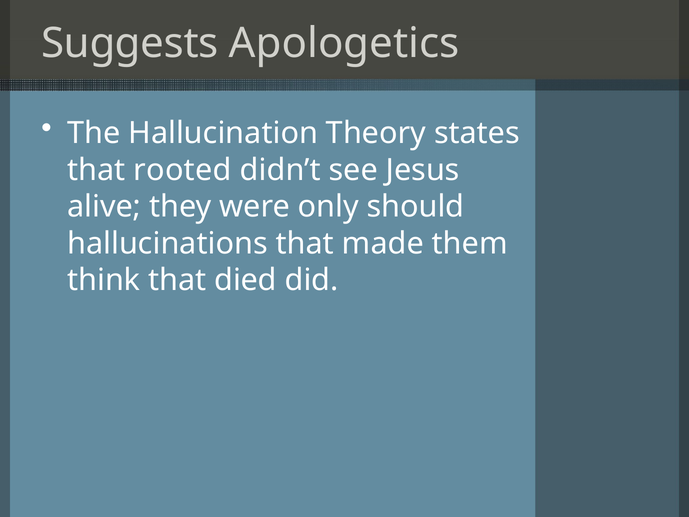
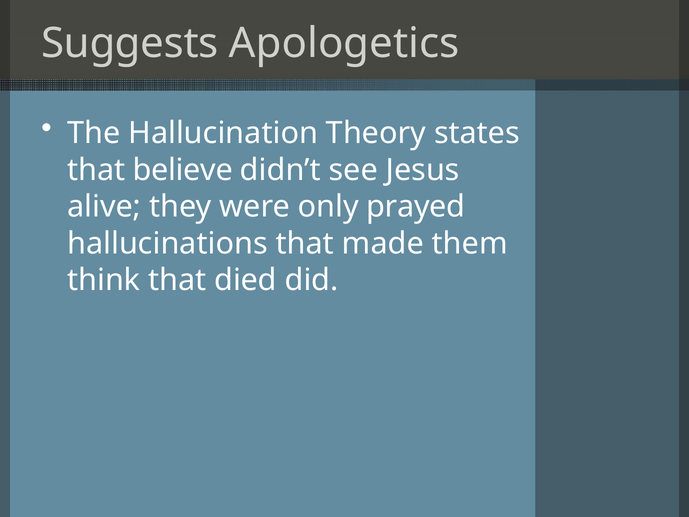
rooted: rooted -> believe
should: should -> prayed
